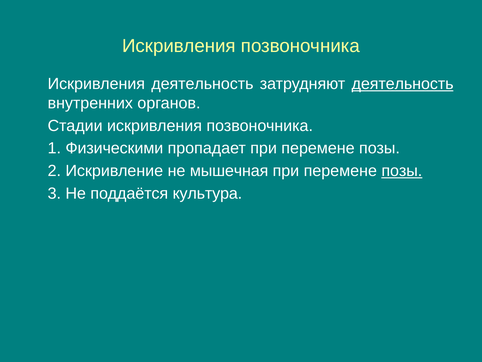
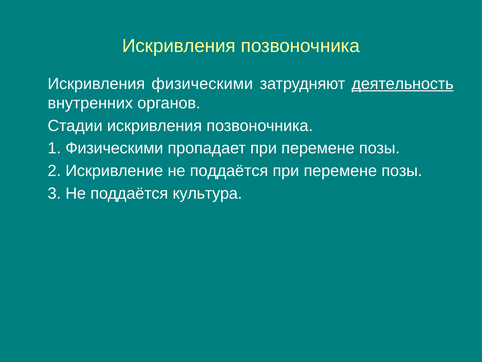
Искривления деятельность: деятельность -> физическими
Искривление не мышечная: мышечная -> поддаётся
позы at (402, 171) underline: present -> none
